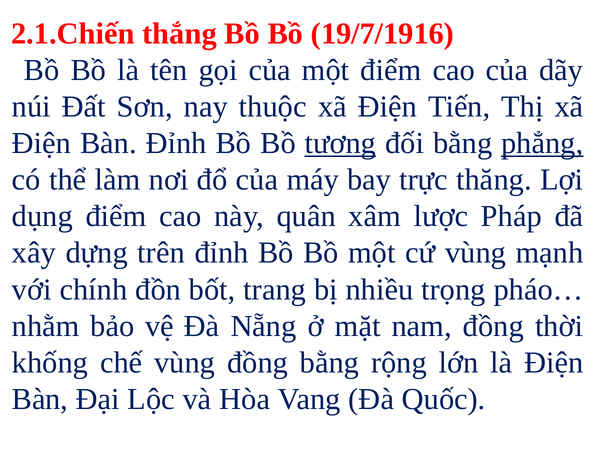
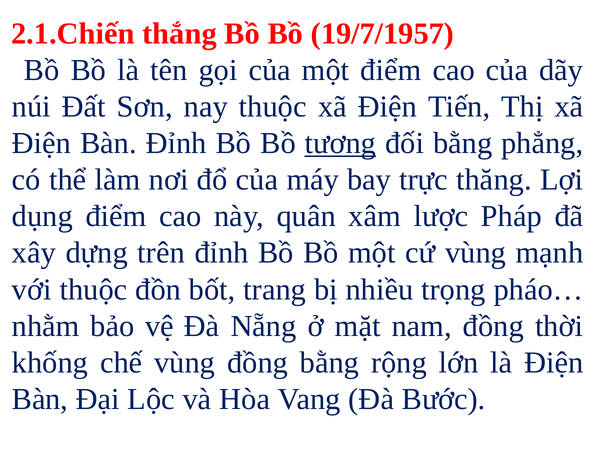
19/7/1916: 19/7/1916 -> 19/7/1957
phẳng underline: present -> none
với chính: chính -> thuộc
Quốc: Quốc -> Bước
